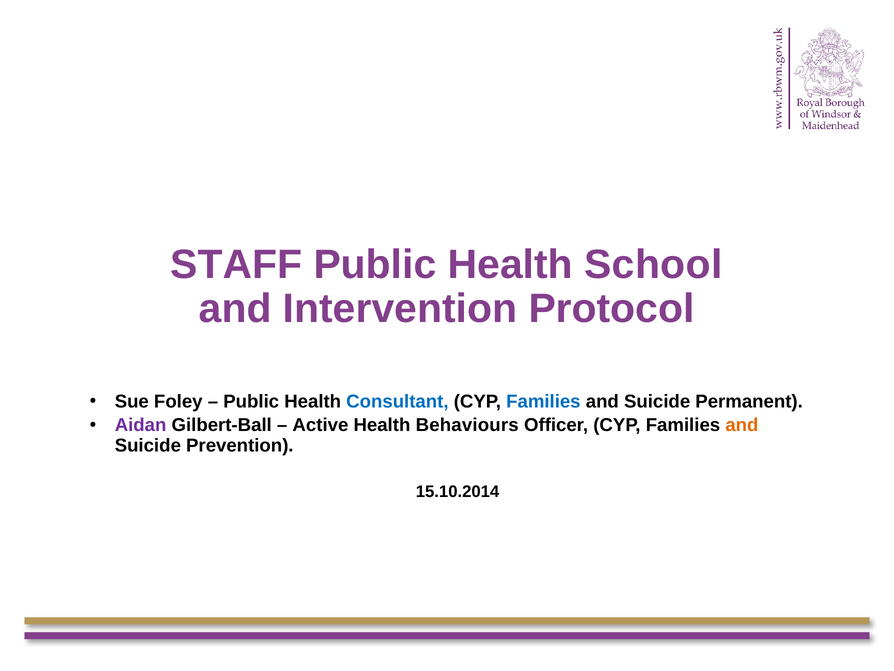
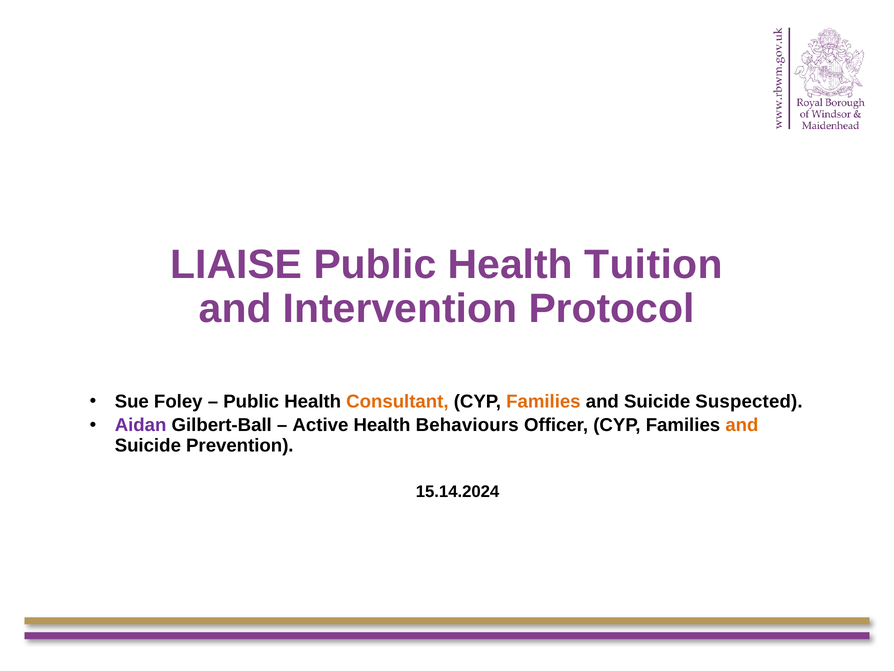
STAFF: STAFF -> LIAISE
School: School -> Tuition
Consultant colour: blue -> orange
Families at (543, 401) colour: blue -> orange
Permanent: Permanent -> Suspected
15.10.2014: 15.10.2014 -> 15.14.2024
